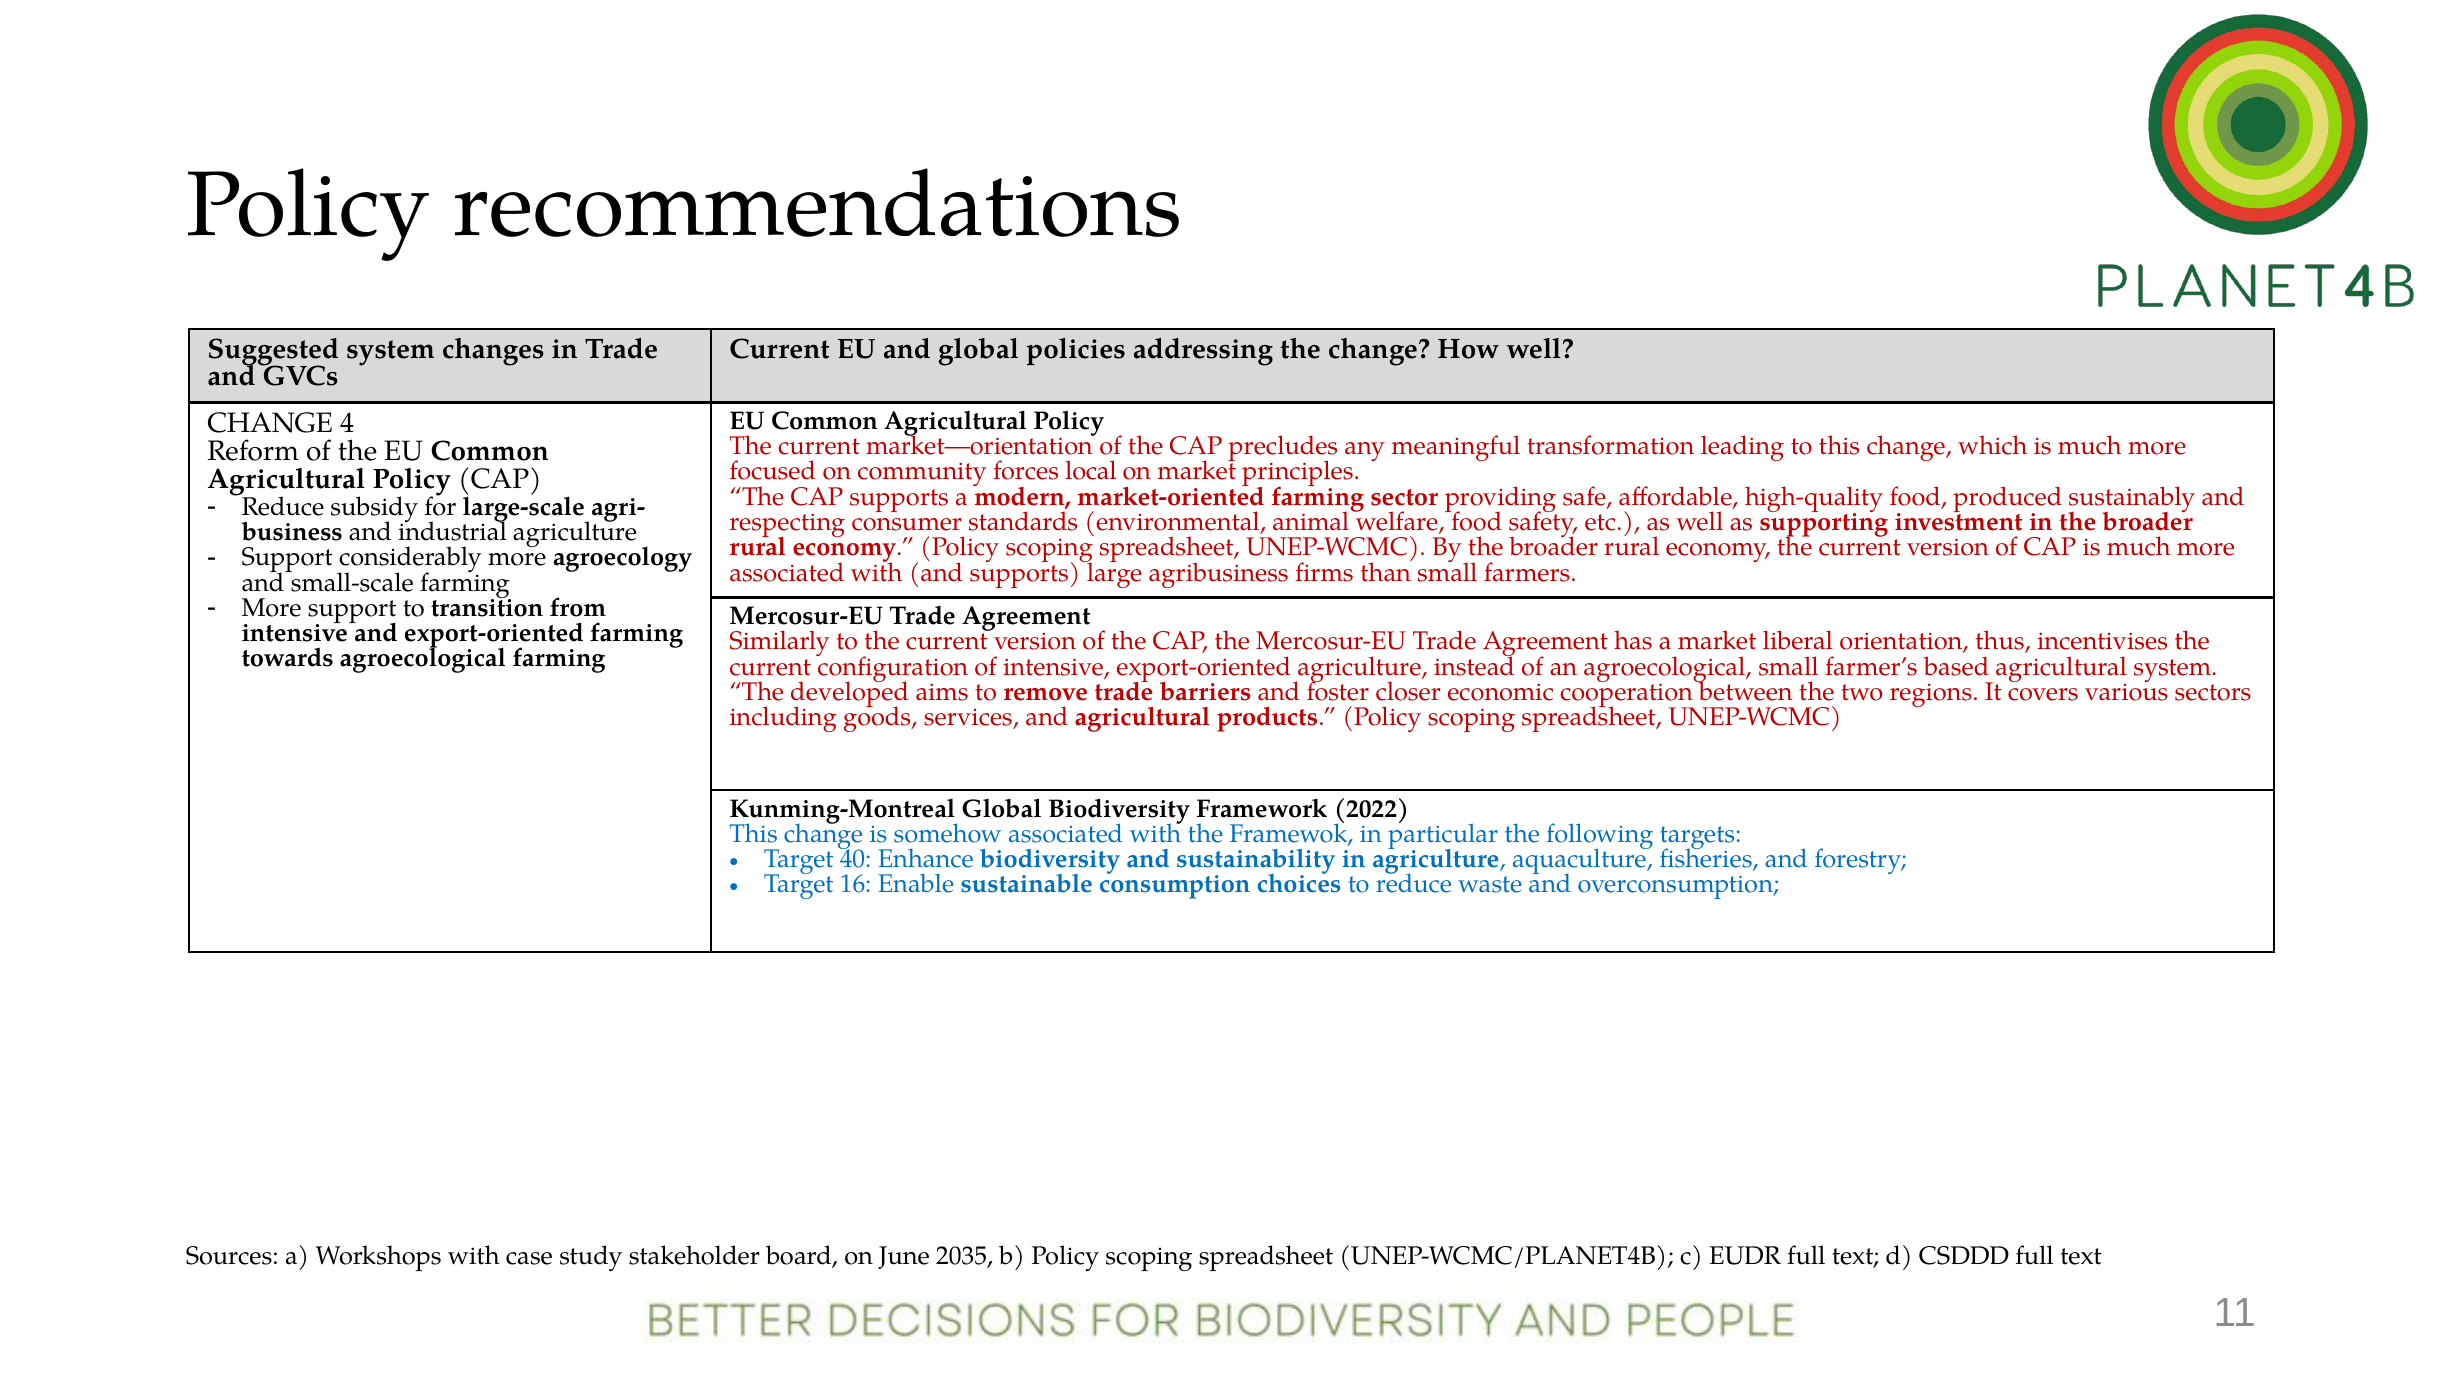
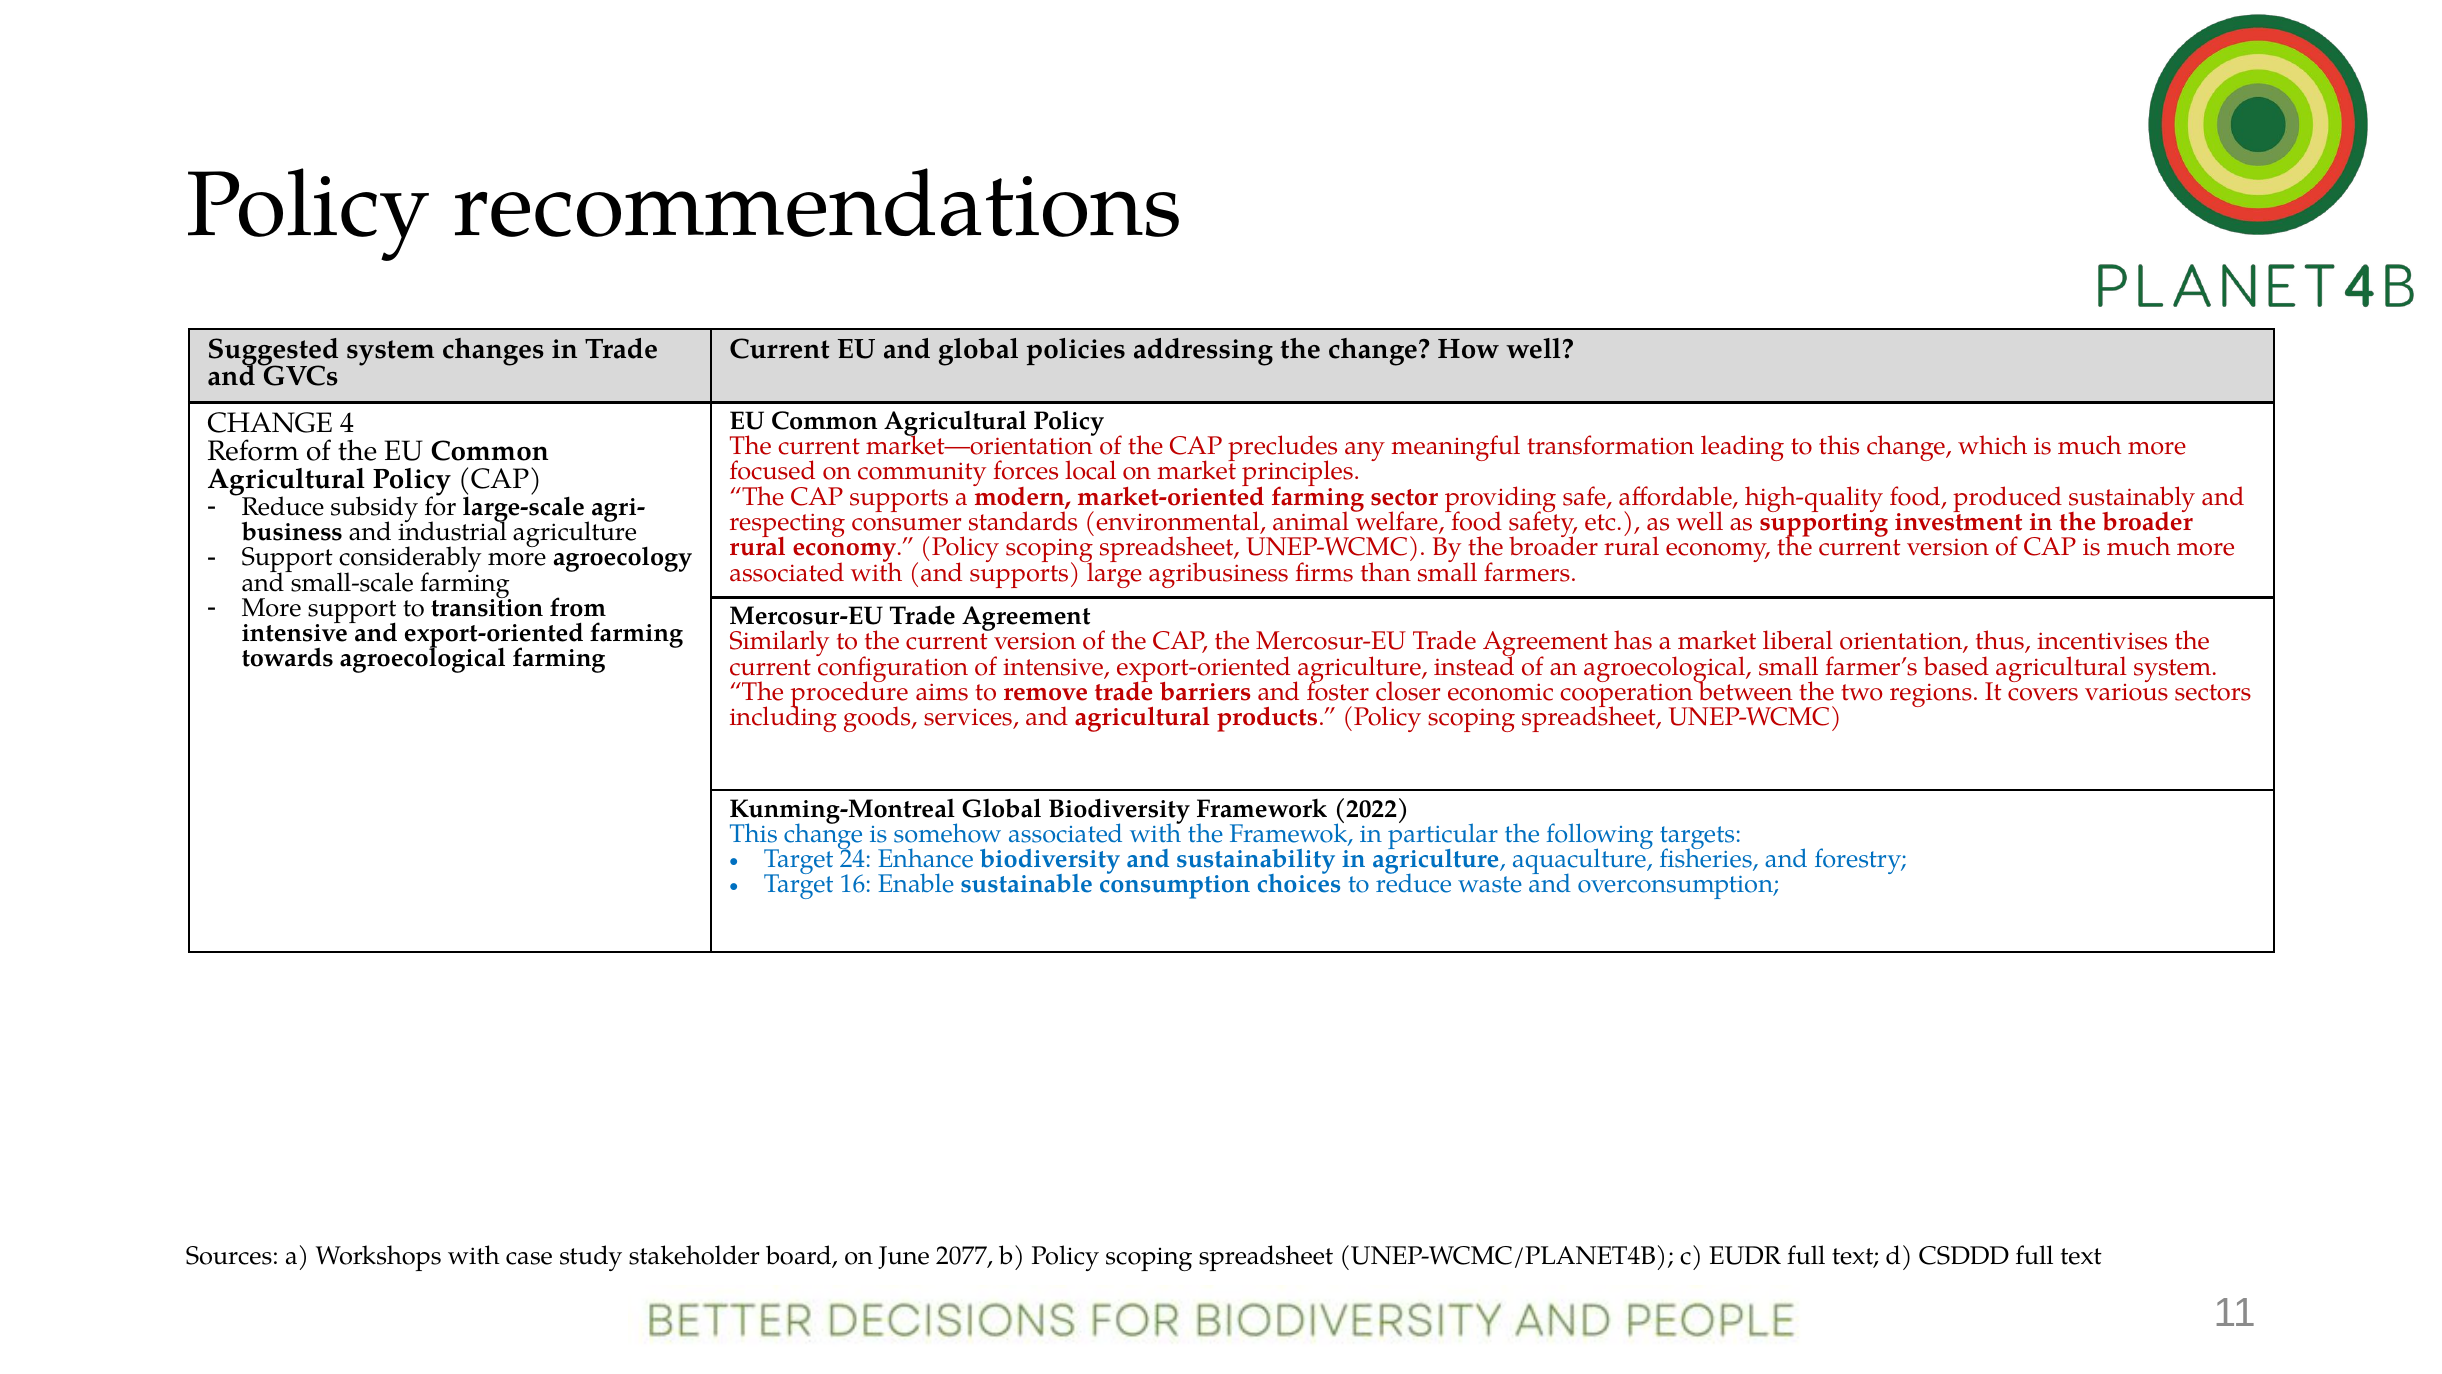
developed: developed -> procedure
40: 40 -> 24
2035: 2035 -> 2077
